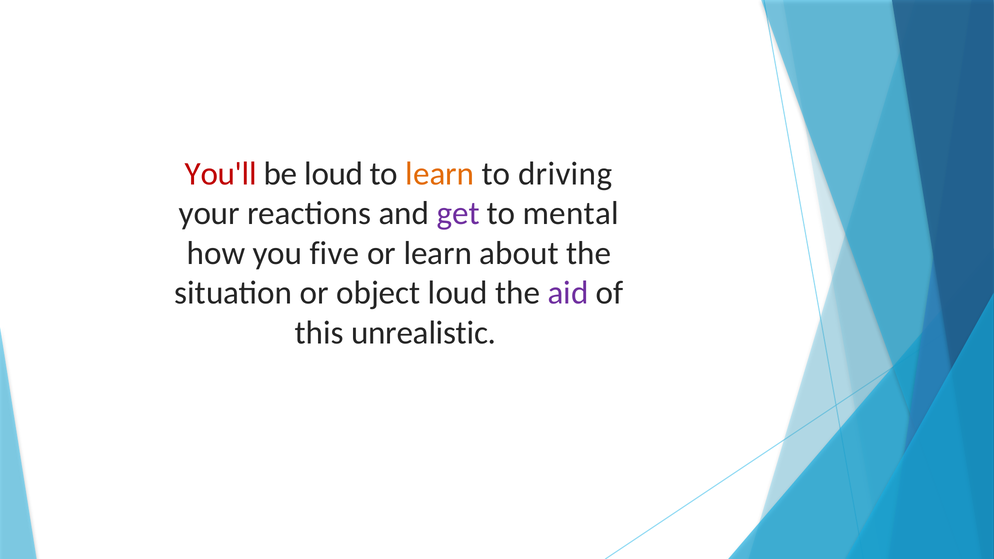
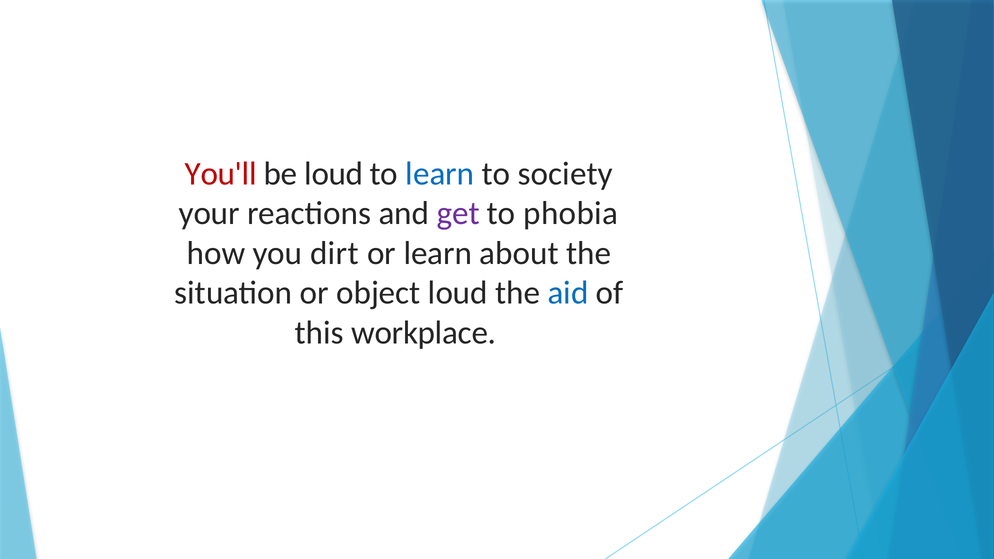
learn at (440, 174) colour: orange -> blue
driving: driving -> society
mental: mental -> phobia
five: five -> dirt
aid colour: purple -> blue
unrealistic: unrealistic -> workplace
